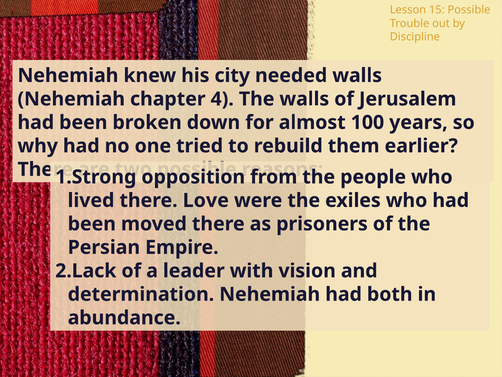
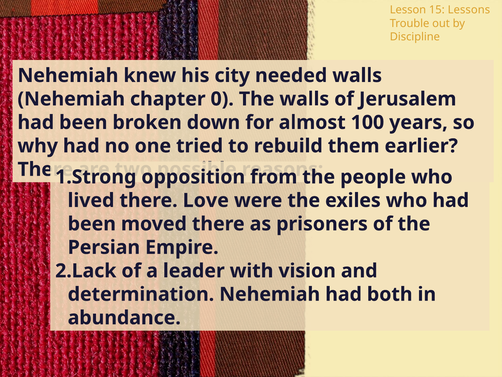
15 Possible: Possible -> Lessons
4: 4 -> 0
